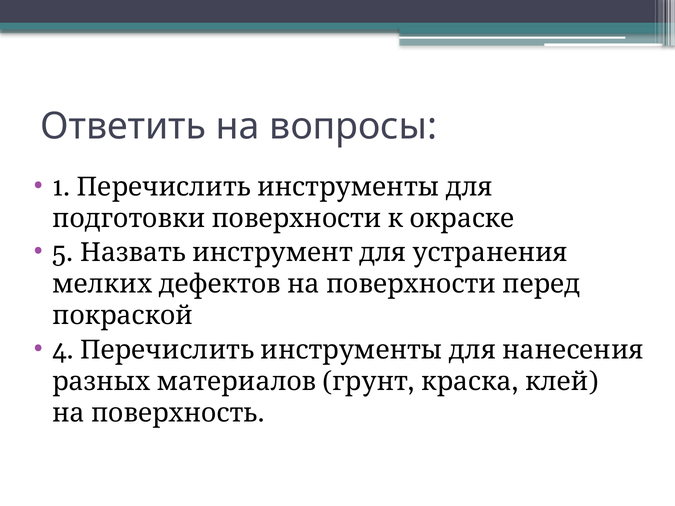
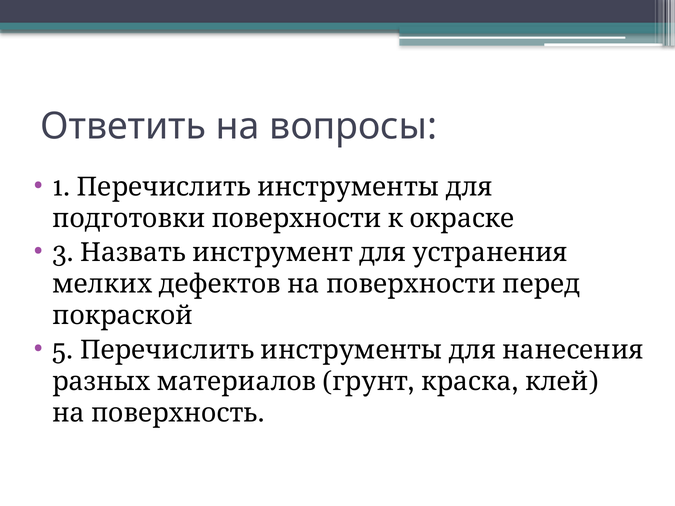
5: 5 -> 3
4: 4 -> 5
